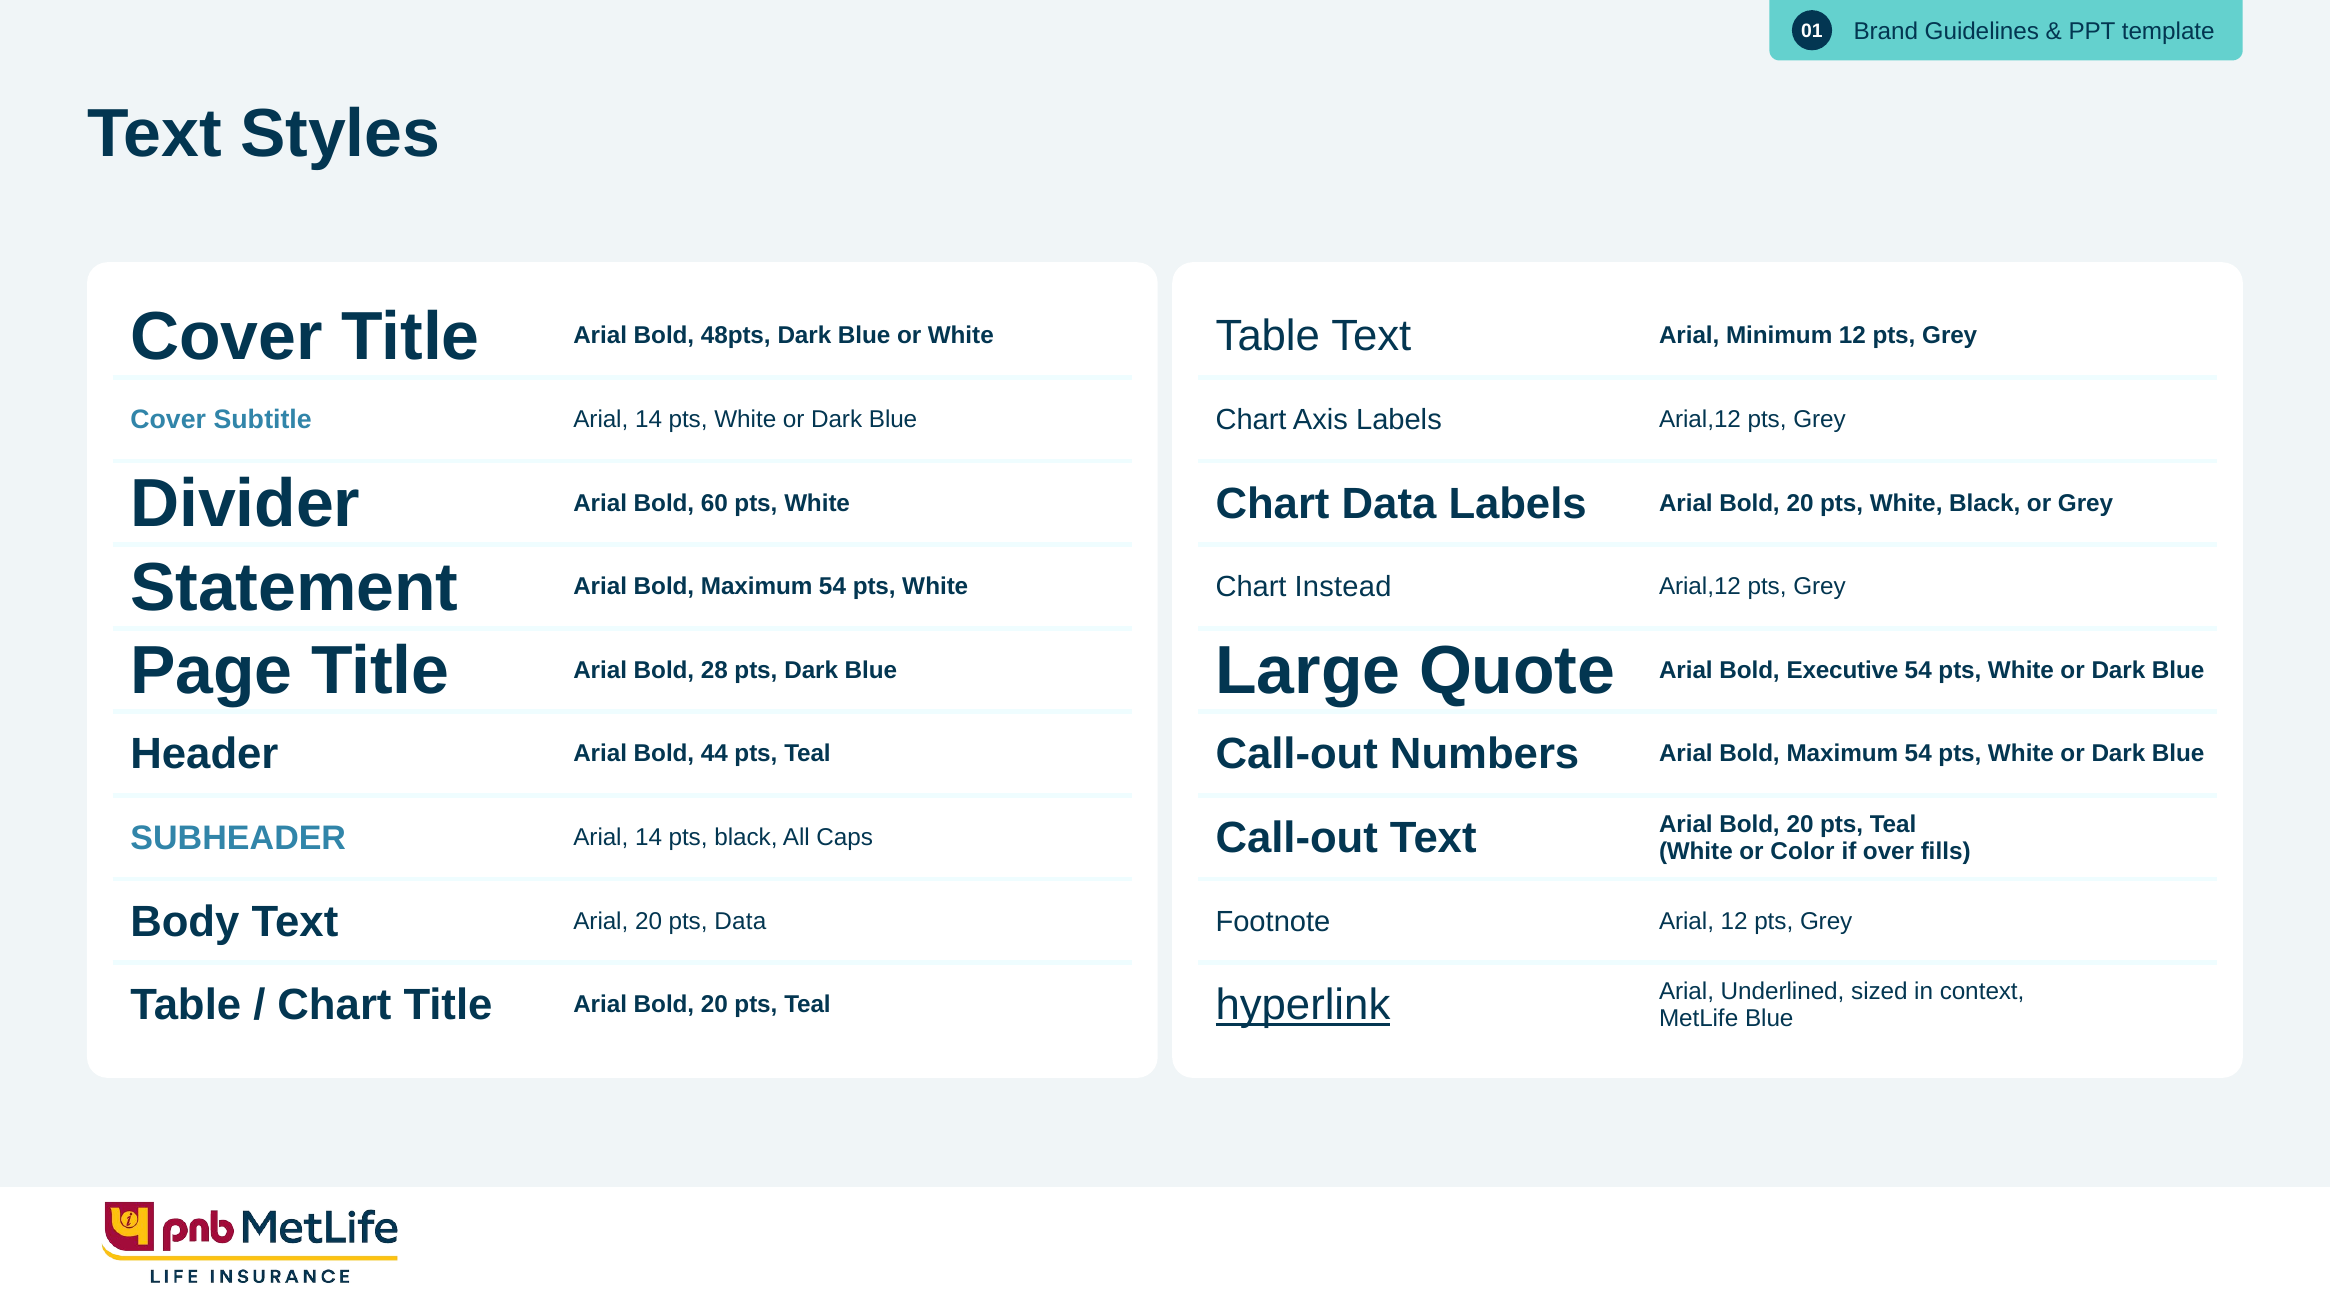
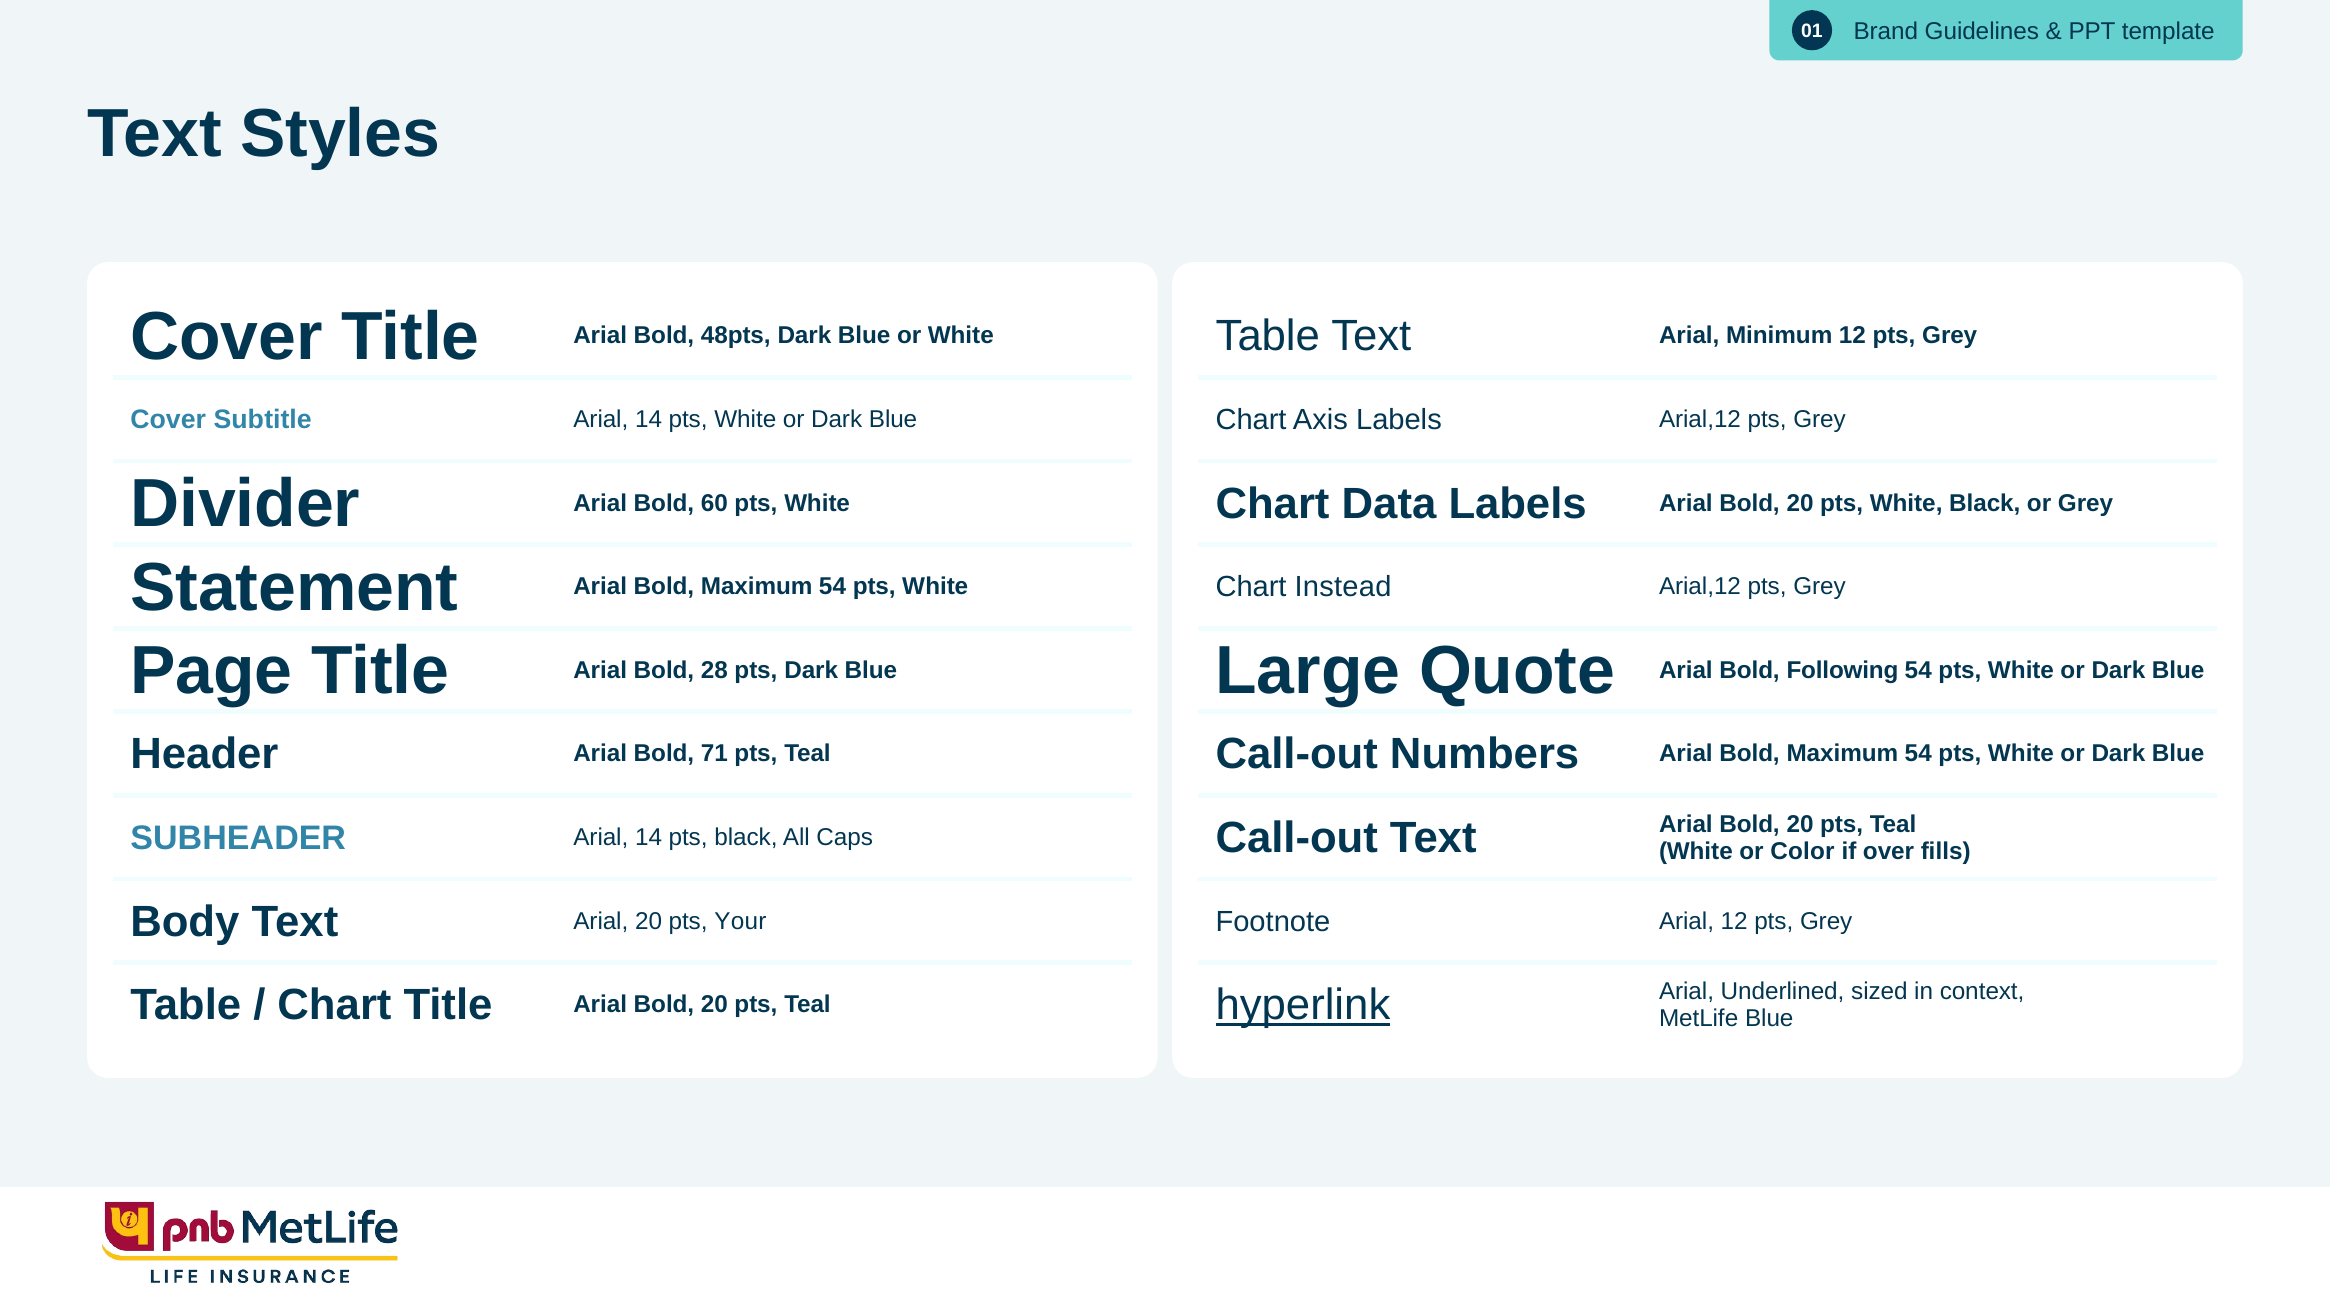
Executive: Executive -> Following
44: 44 -> 71
pts Data: Data -> Your
